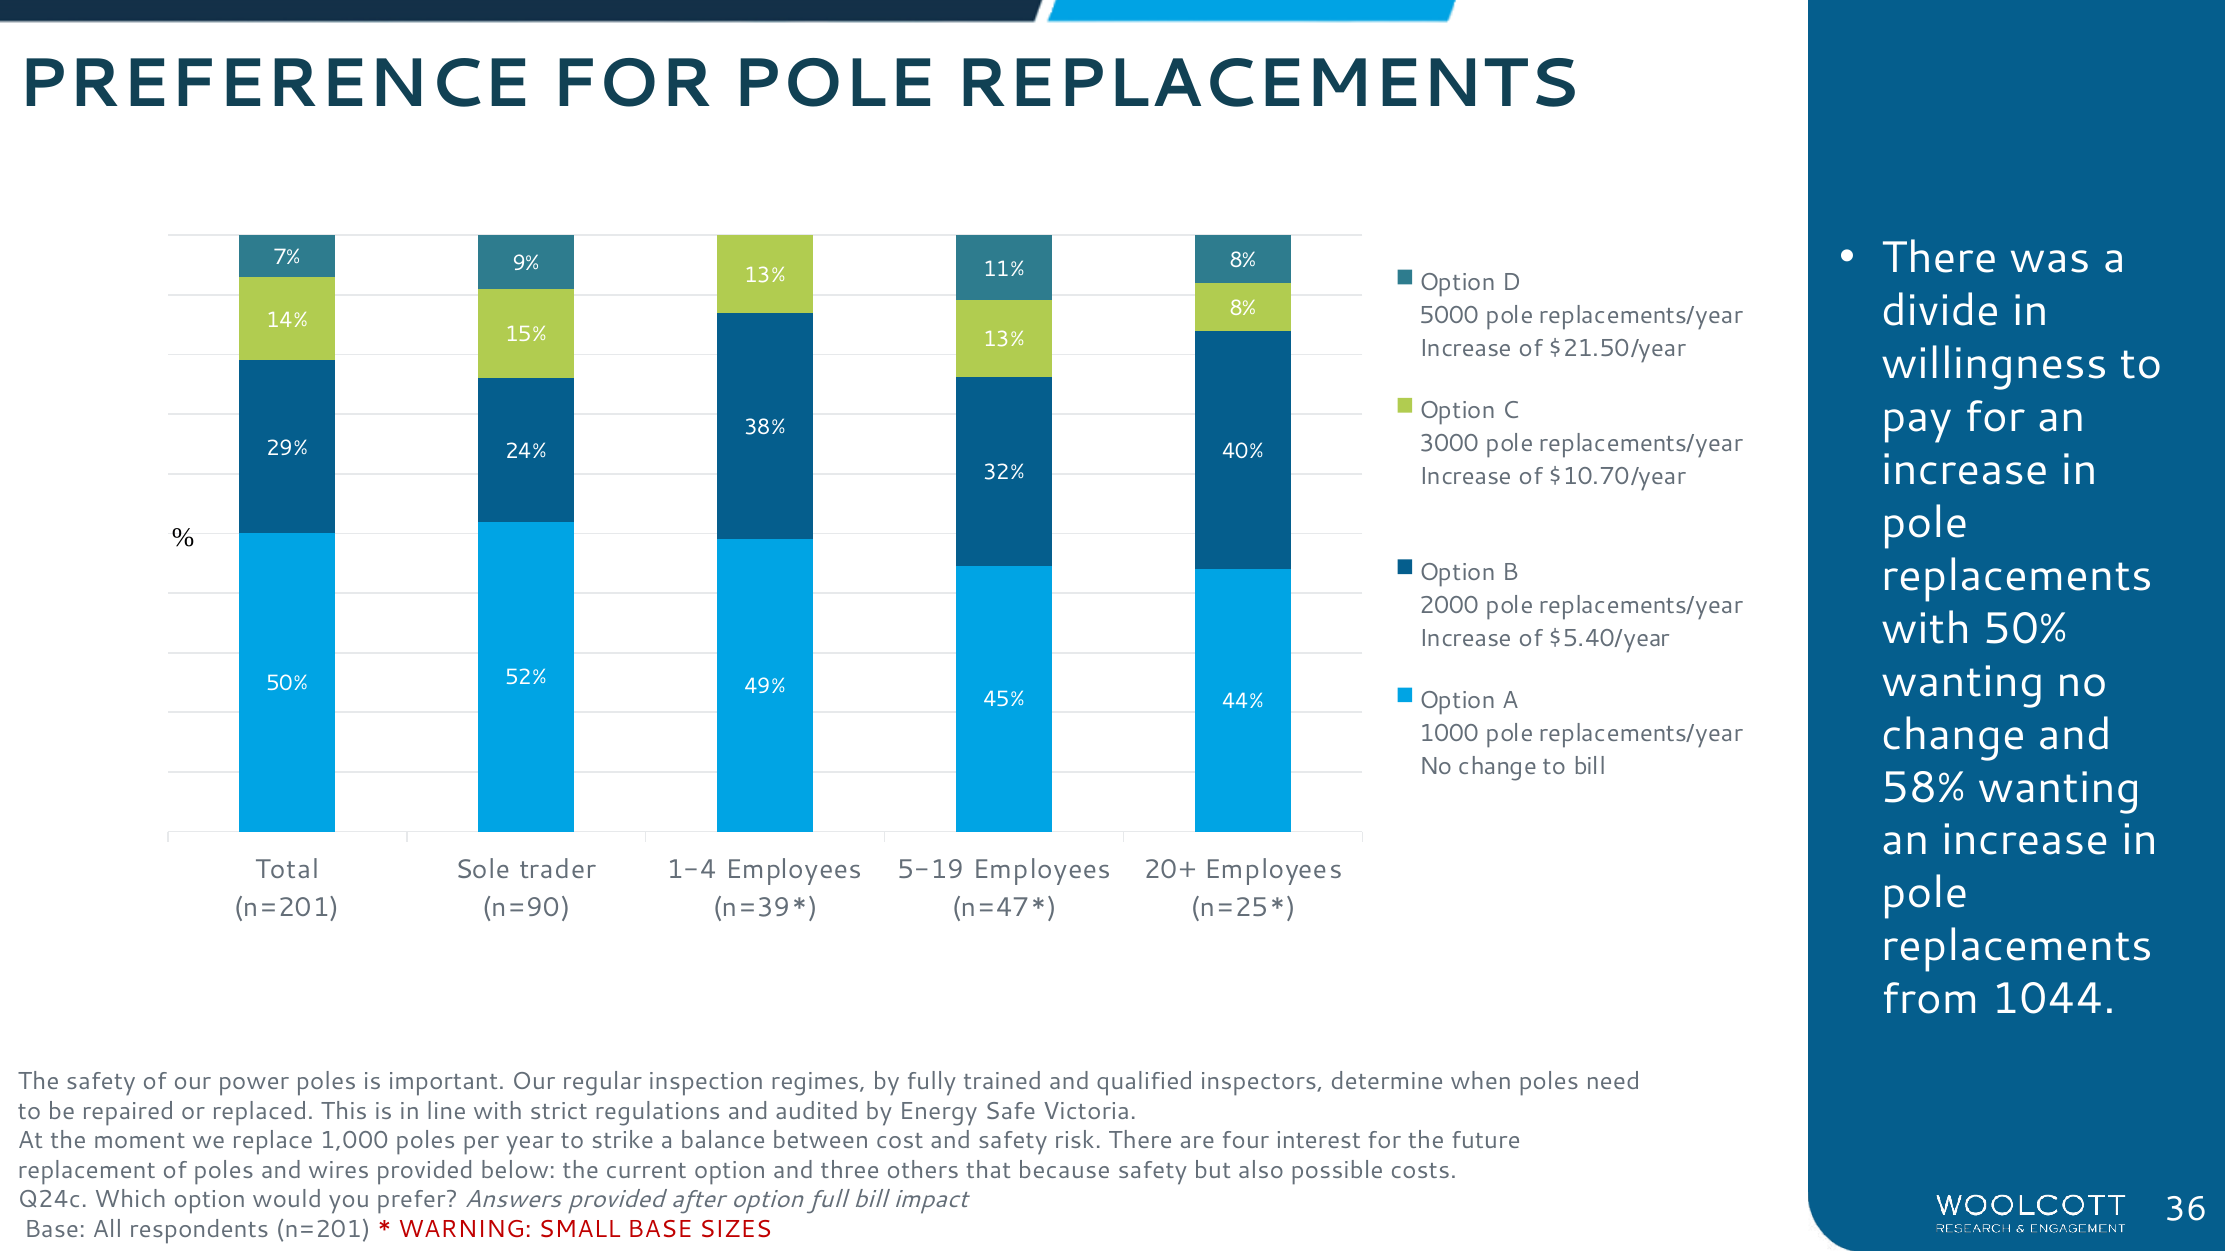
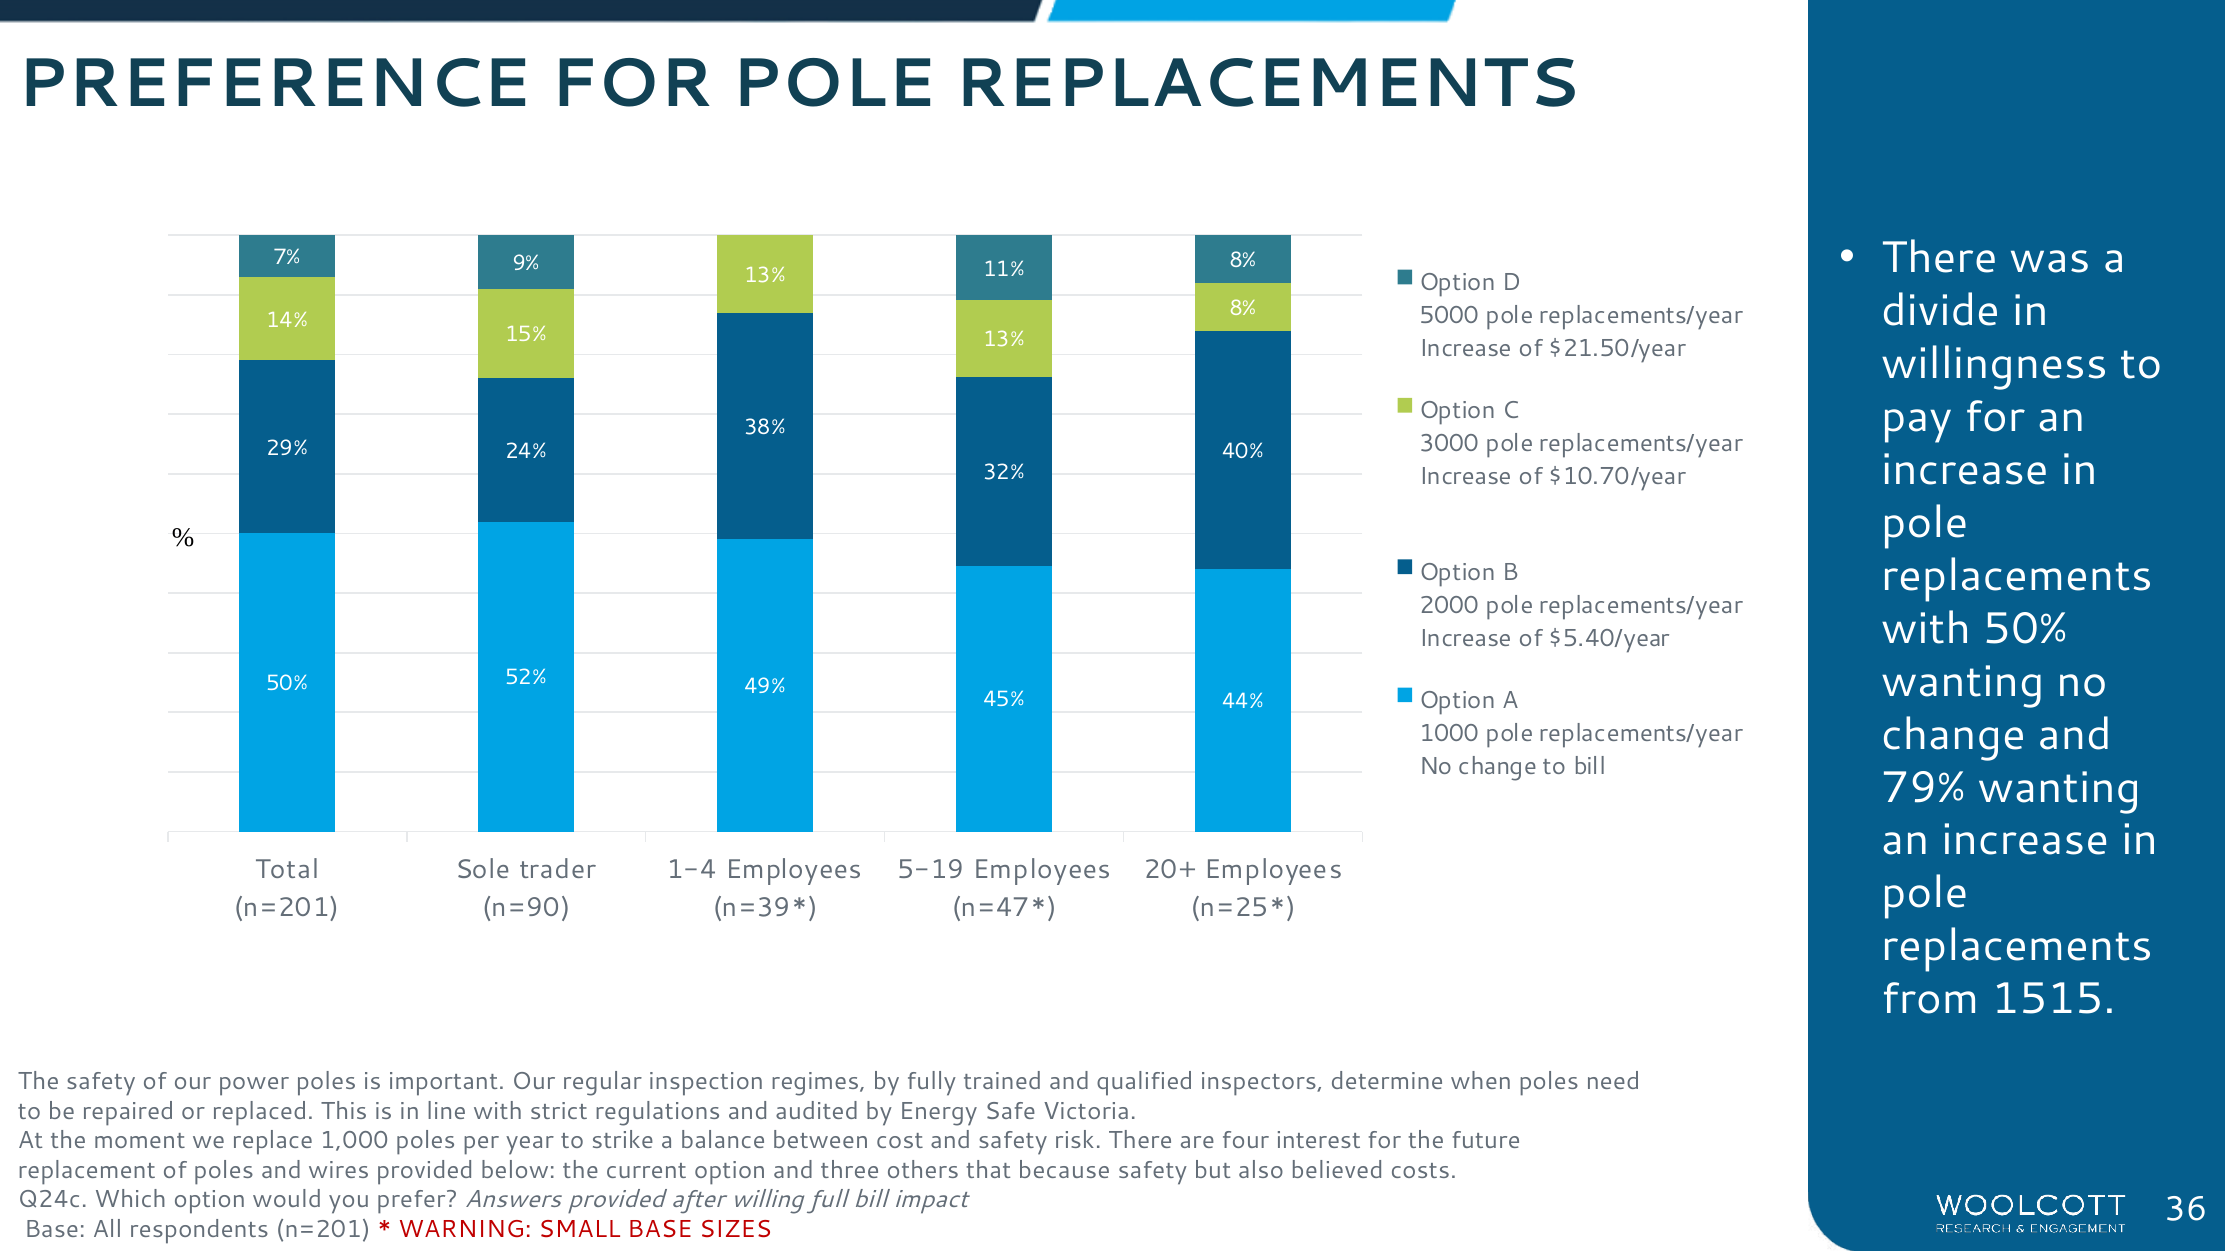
58%: 58% -> 79%
1044: 1044 -> 1515
possible: possible -> believed
after option: option -> willing
